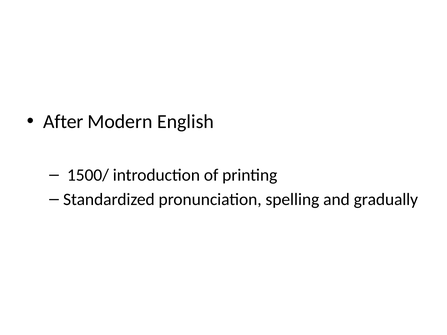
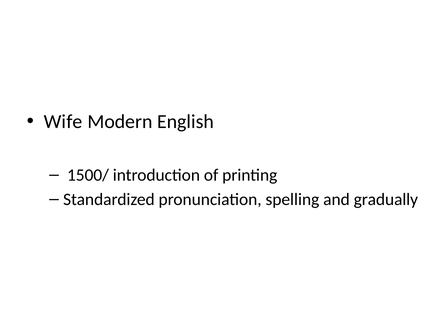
After: After -> Wife
